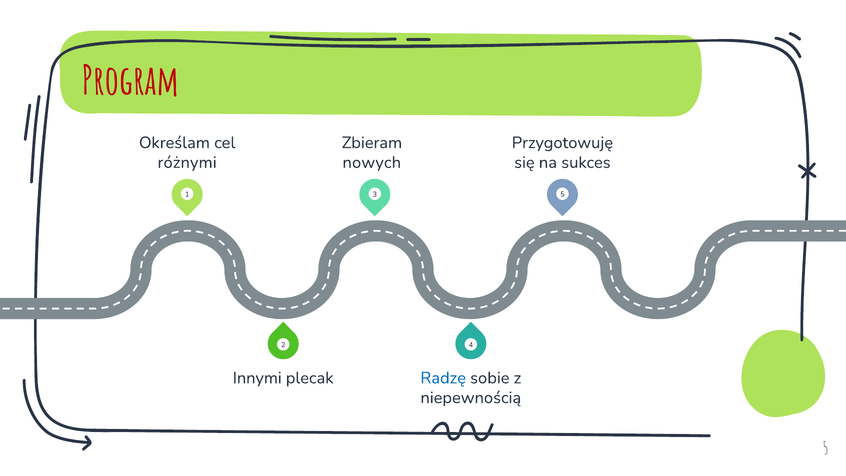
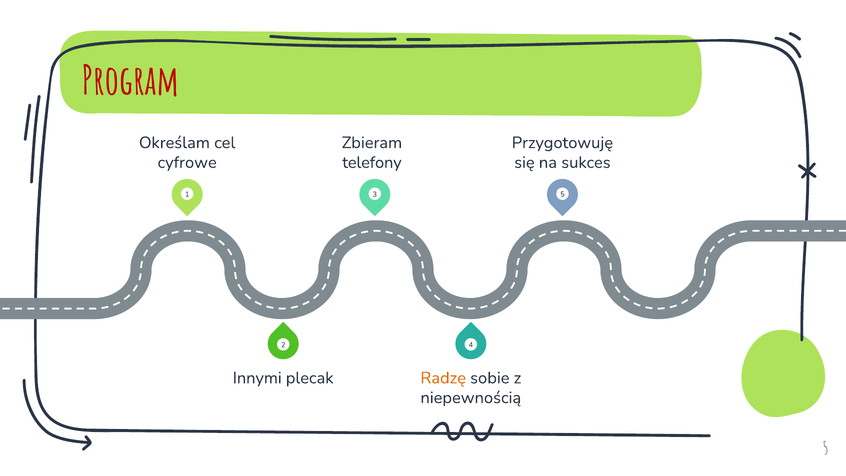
różnymi: różnymi -> cyfrowe
nowych: nowych -> telefony
Radzę colour: blue -> orange
